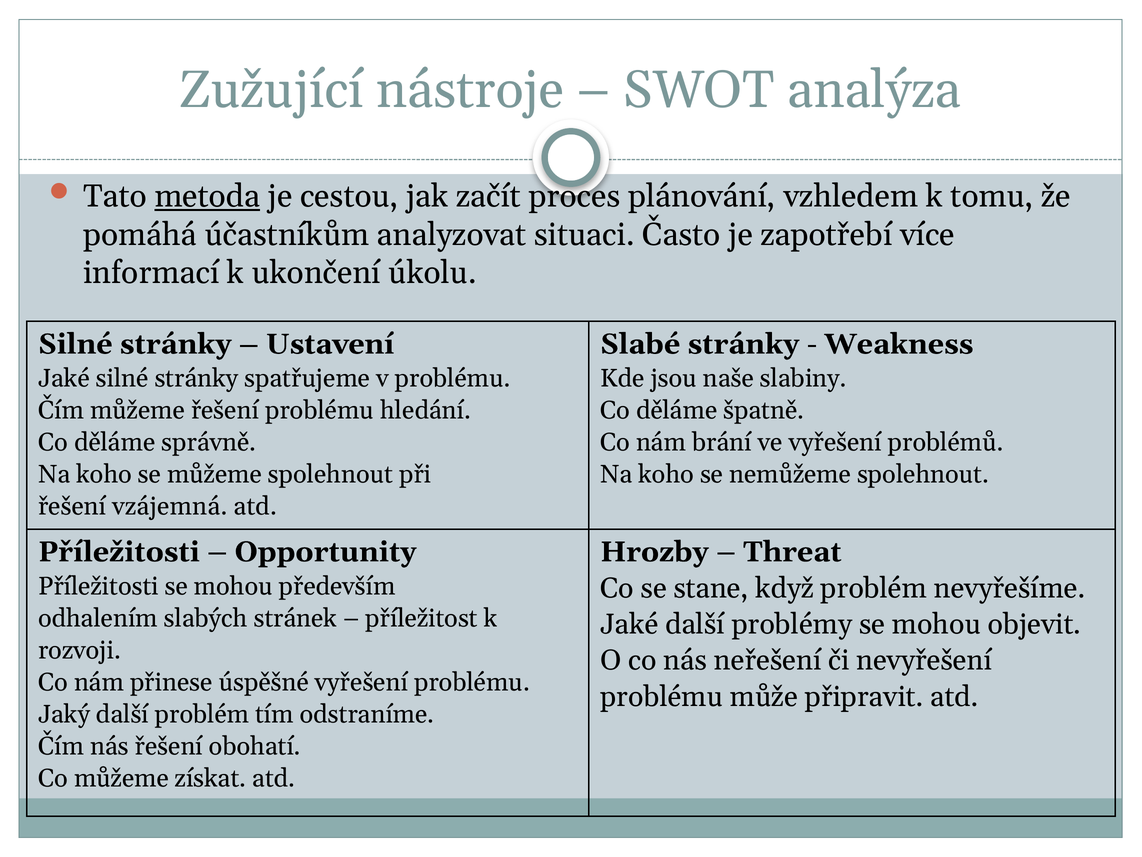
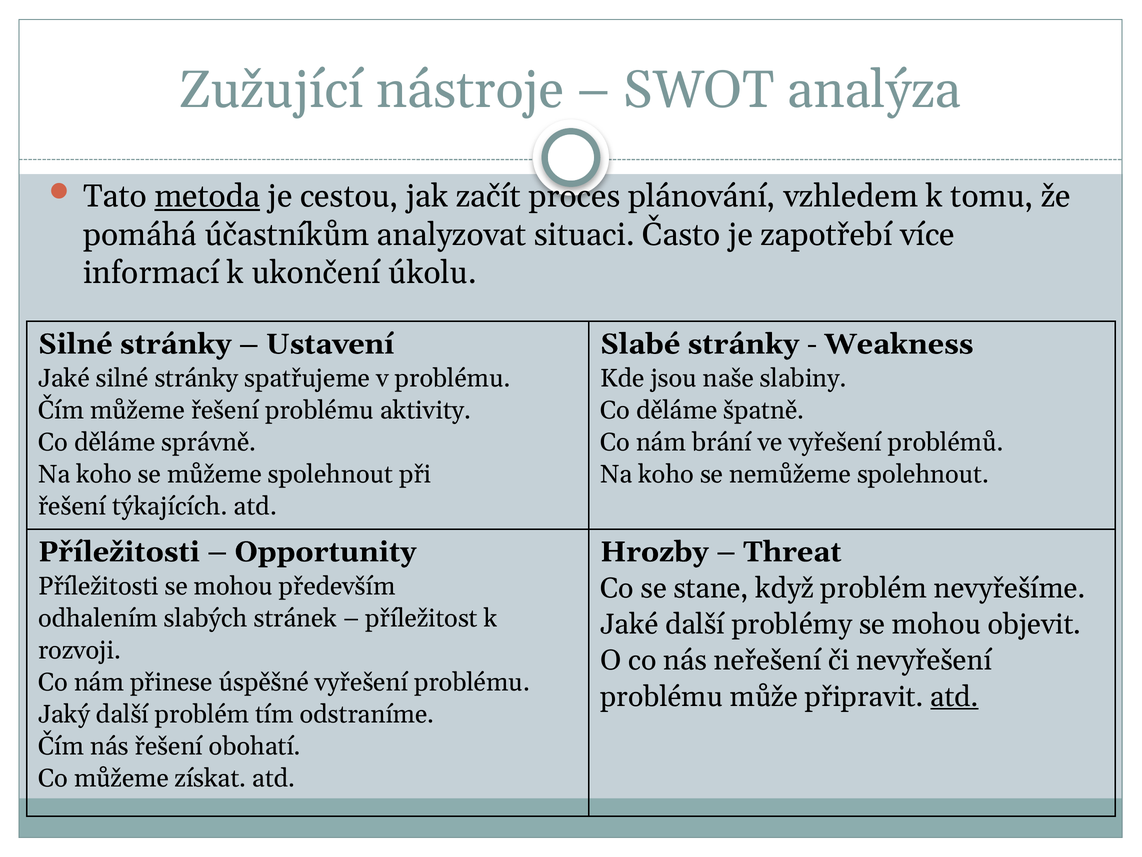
hledání: hledání -> aktivity
vzájemná: vzájemná -> týkajících
atd at (954, 696) underline: none -> present
